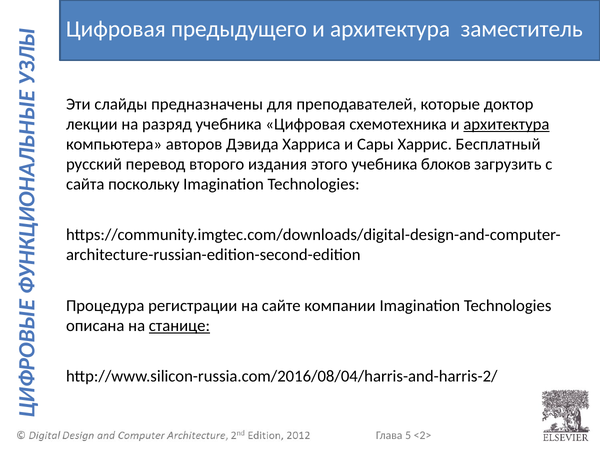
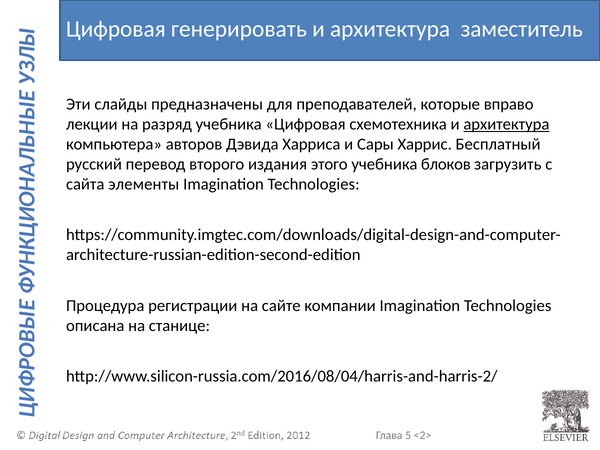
предыдущего: предыдущего -> генерировать
доктор: доктор -> вправо
поскольку: поскольку -> элементы
станице underline: present -> none
